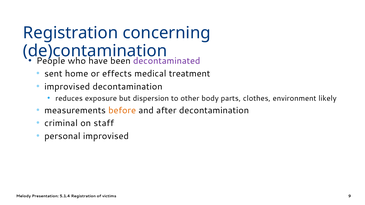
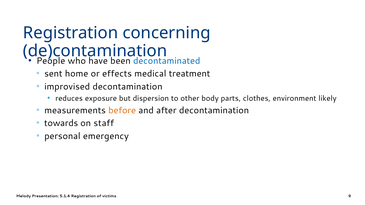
decontaminated colour: purple -> blue
criminal: criminal -> towards
personal improvised: improvised -> emergency
